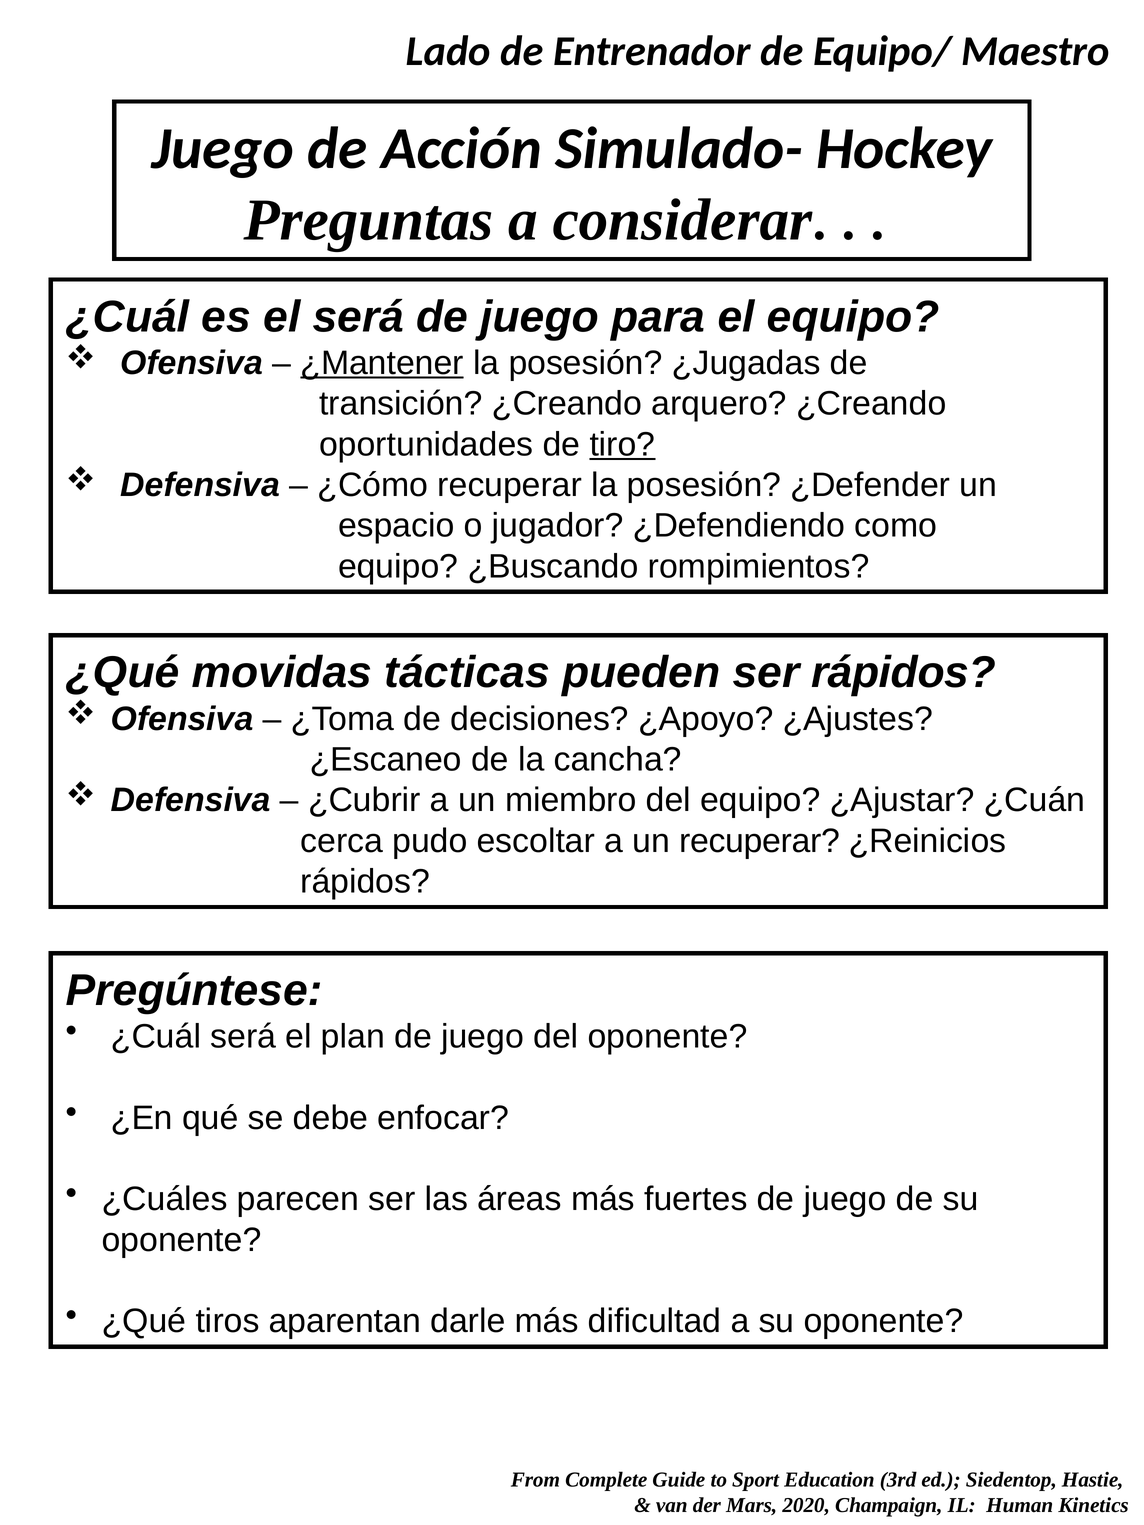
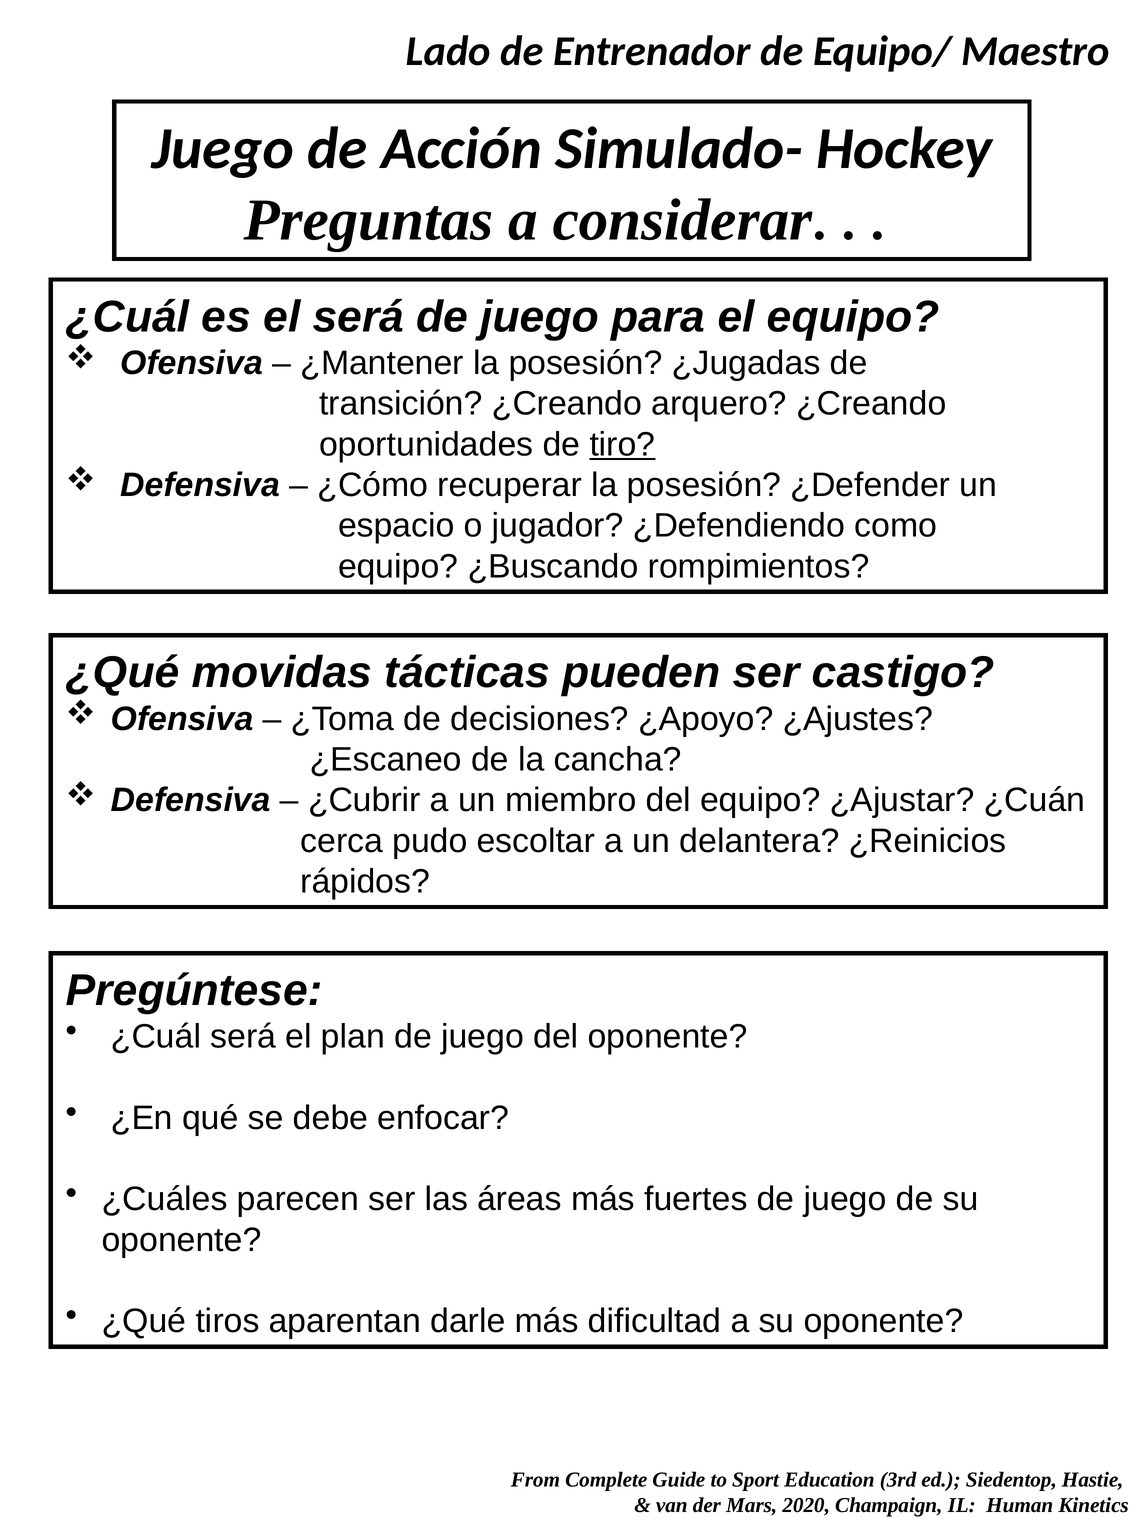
¿Mantener underline: present -> none
ser rápidos: rápidos -> castigo
un recuperar: recuperar -> delantera
